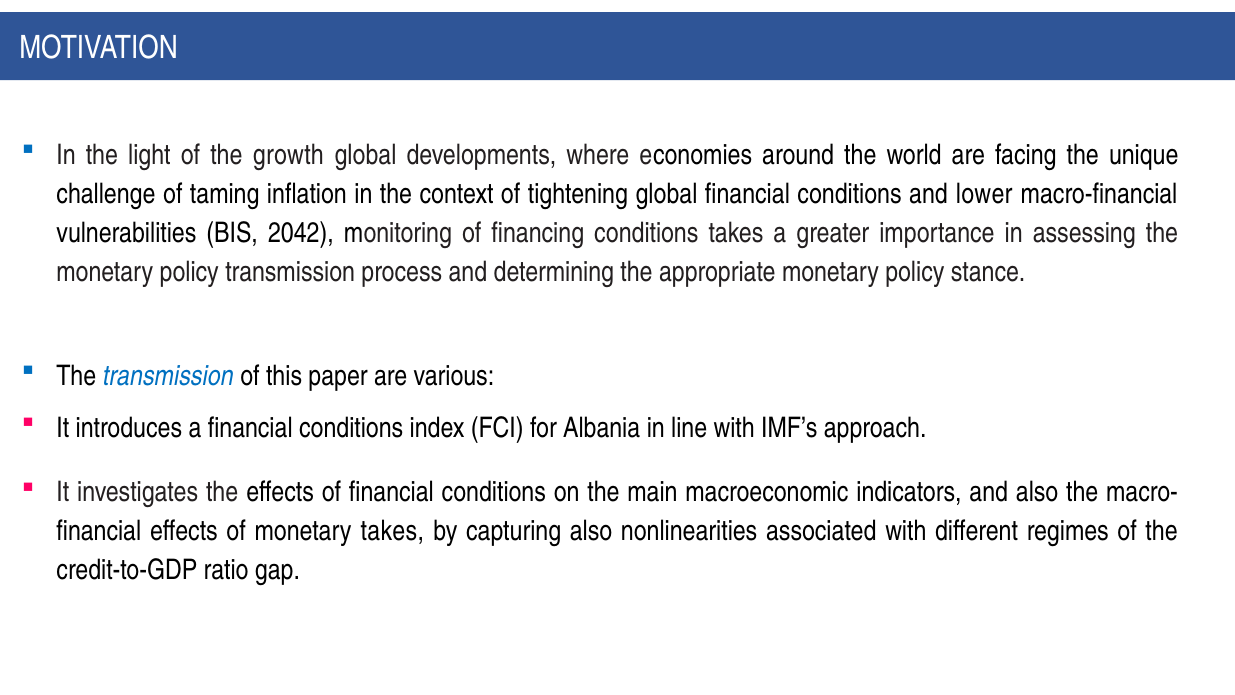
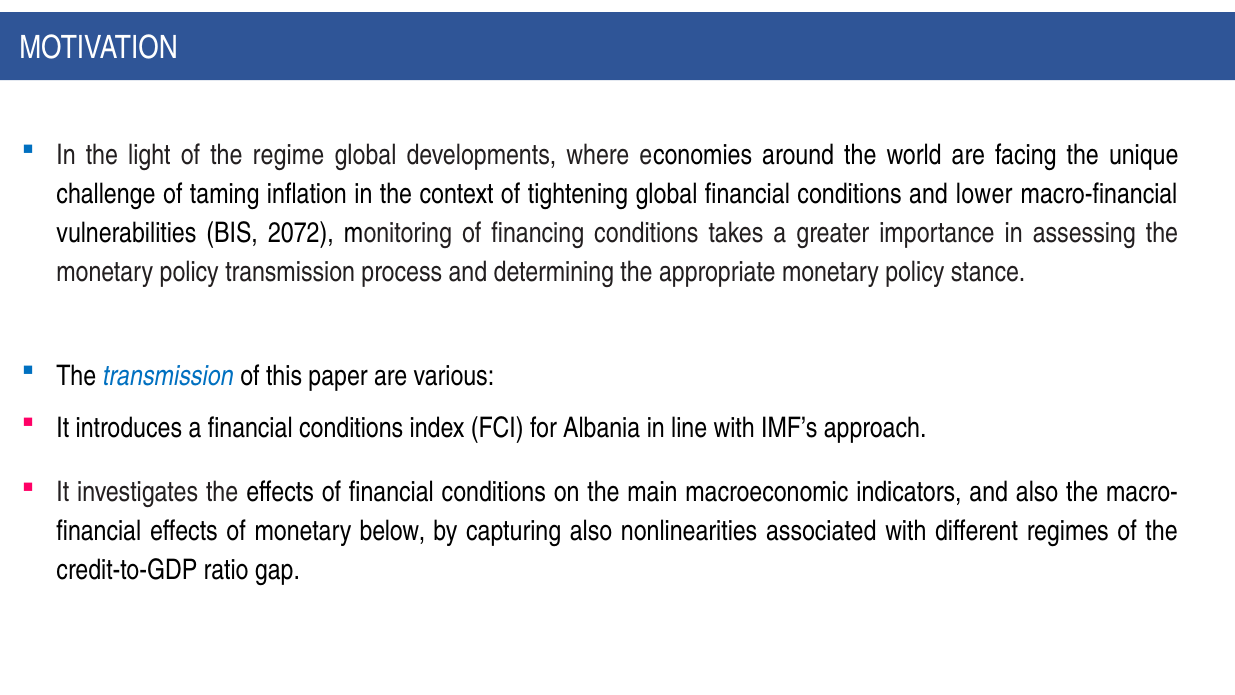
growth: growth -> regime
2042: 2042 -> 2072
monetary takes: takes -> below
